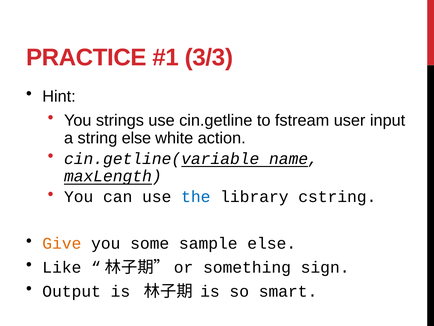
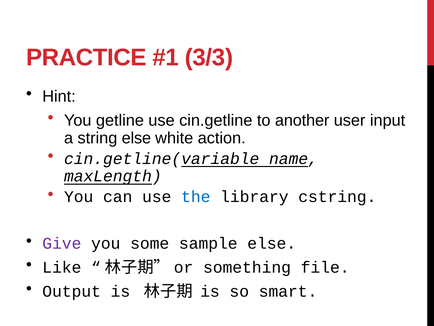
strings: strings -> getline
fstream: fstream -> another
Give colour: orange -> purple
sign: sign -> file
